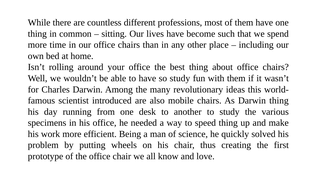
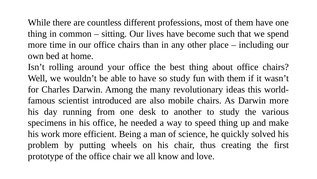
Darwin thing: thing -> more
